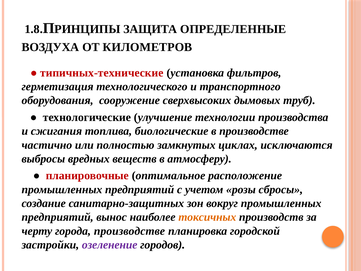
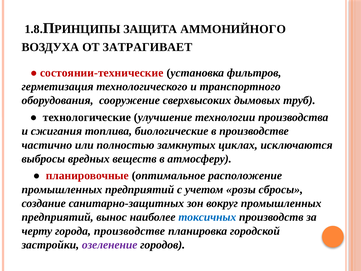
ОПРЕДЕЛЕННЫЕ: ОПРЕДЕЛЕННЫЕ -> АММОНИЙНОГО
КИЛОМЕТРОВ: КИЛОМЕТРОВ -> ЗАТРАГИВАЕТ
типичных-технические: типичных-технические -> состоянии-технические
токсичных colour: orange -> blue
